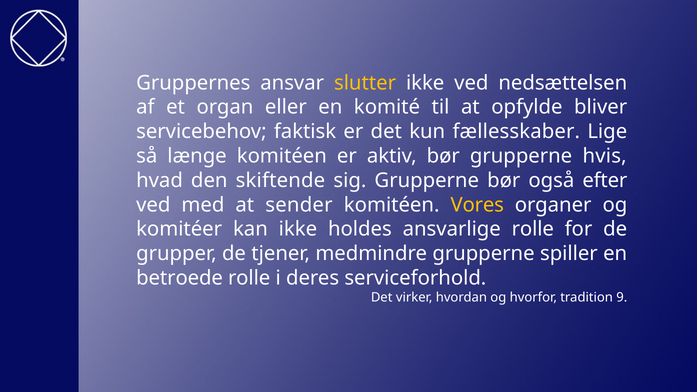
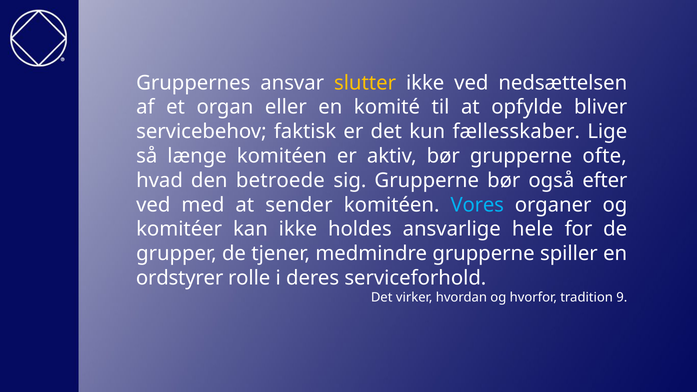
hvis: hvis -> ofte
skiftende: skiftende -> betroede
Vores colour: yellow -> light blue
ansvarlige rolle: rolle -> hele
betroede: betroede -> ordstyrer
